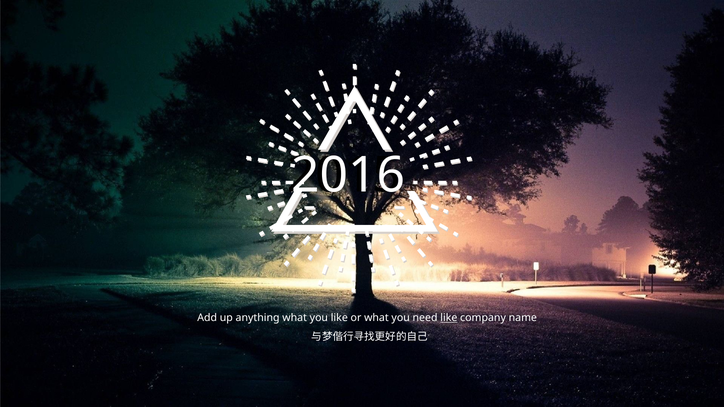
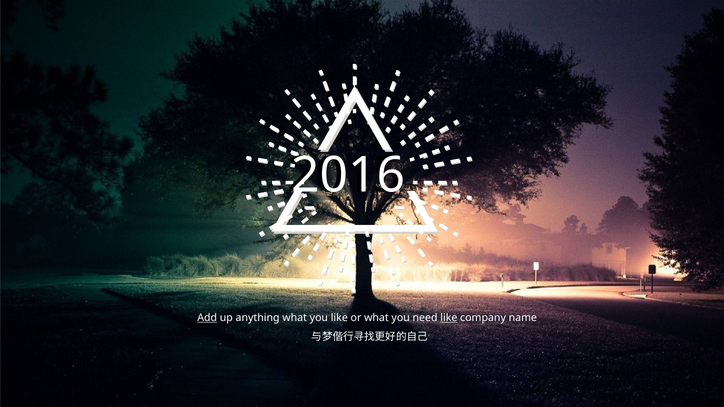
Add underline: none -> present
